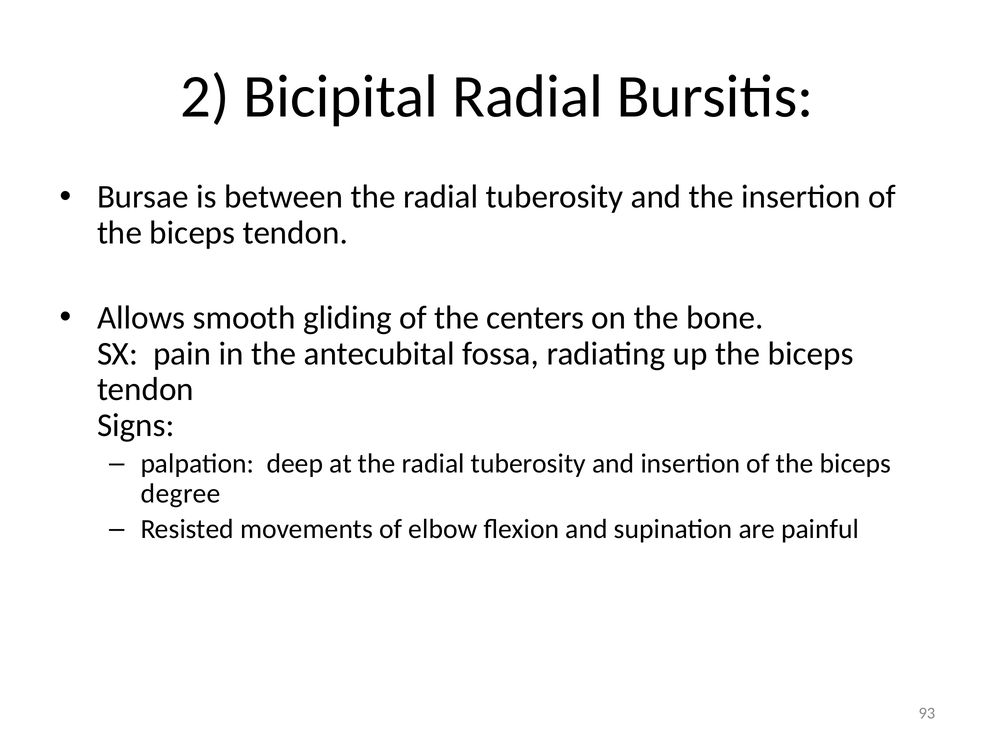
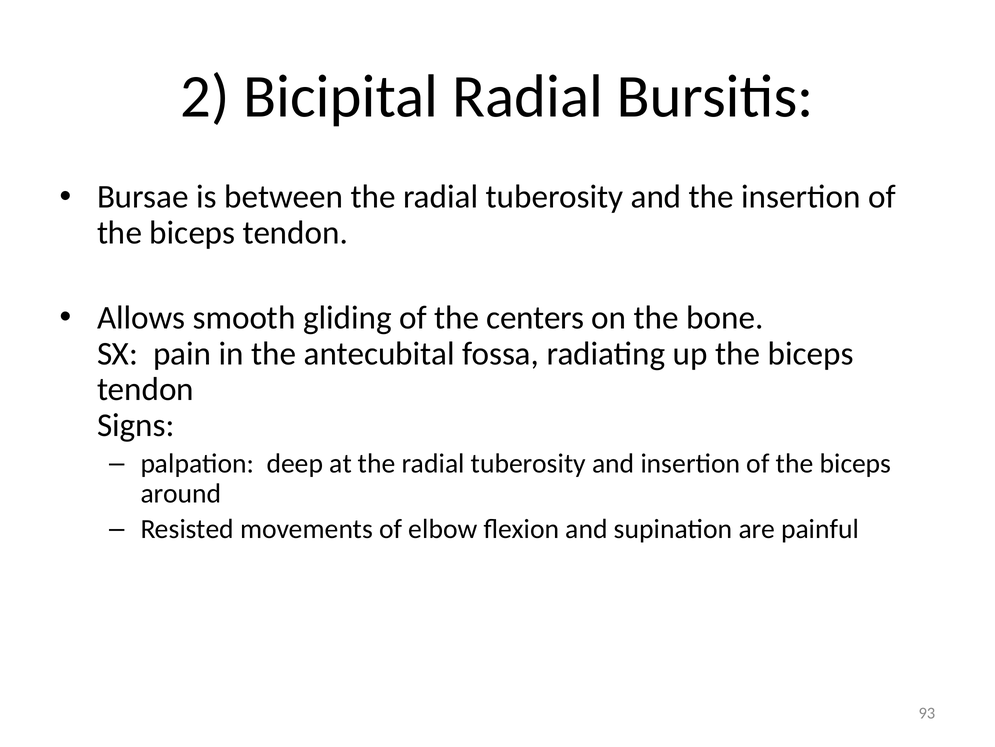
degree: degree -> around
